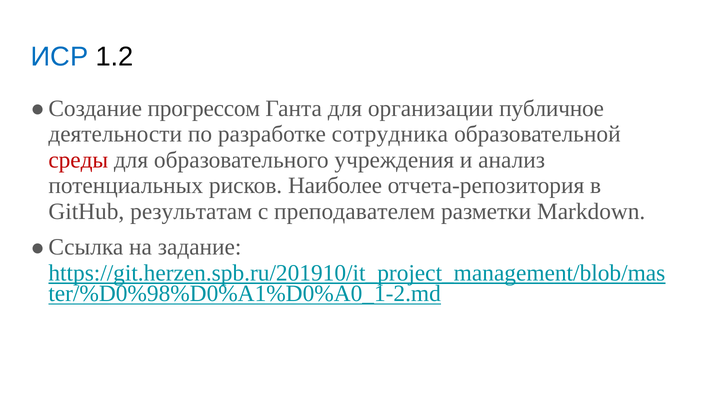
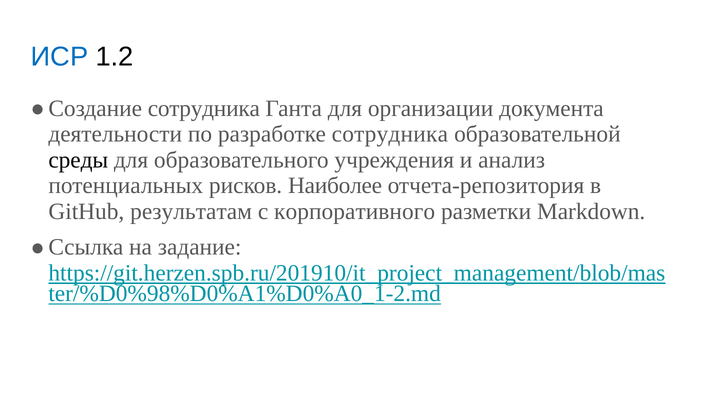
прогрессом at (204, 108): прогрессом -> сотрудника
публичное: публичное -> документа
среды colour: red -> black
преподавателем: преподавателем -> корпоративного
